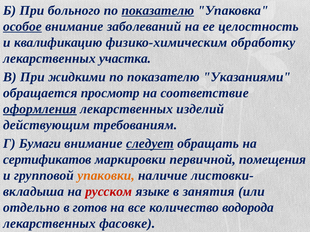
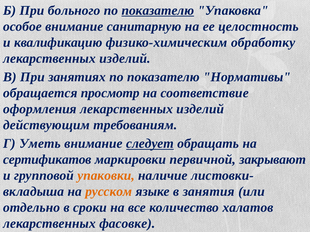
особое underline: present -> none
заболеваний: заболеваний -> санитарную
участка at (125, 59): участка -> изделий
жидкими: жидкими -> занятиях
Указаниями: Указаниями -> Нормативы
оформления underline: present -> none
Бумаги: Бумаги -> Уметь
помещения: помещения -> закрывают
русском colour: red -> orange
готов: готов -> сроки
водорода: водорода -> халатов
